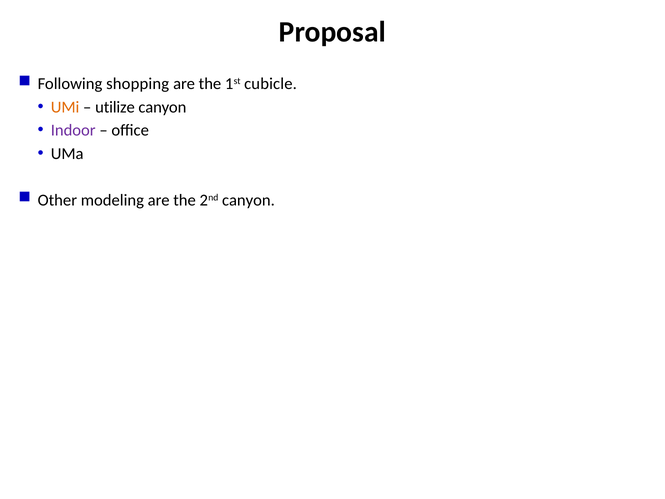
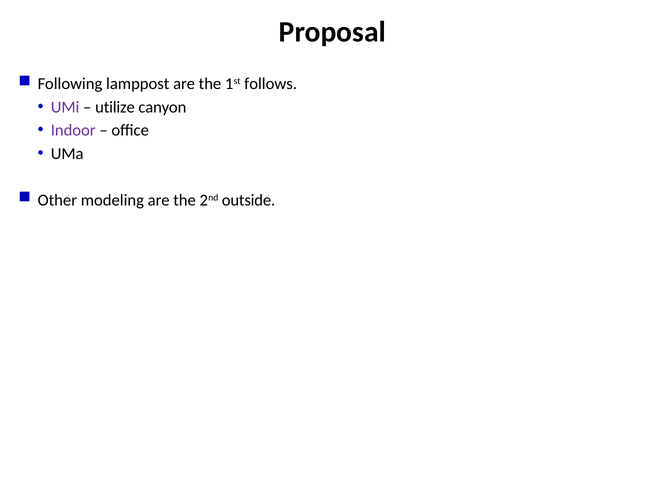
shopping: shopping -> lamppost
cubicle: cubicle -> follows
UMi colour: orange -> purple
2nd canyon: canyon -> outside
